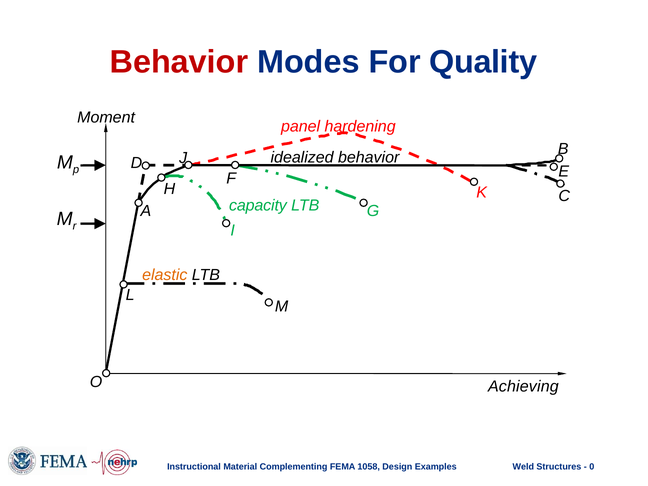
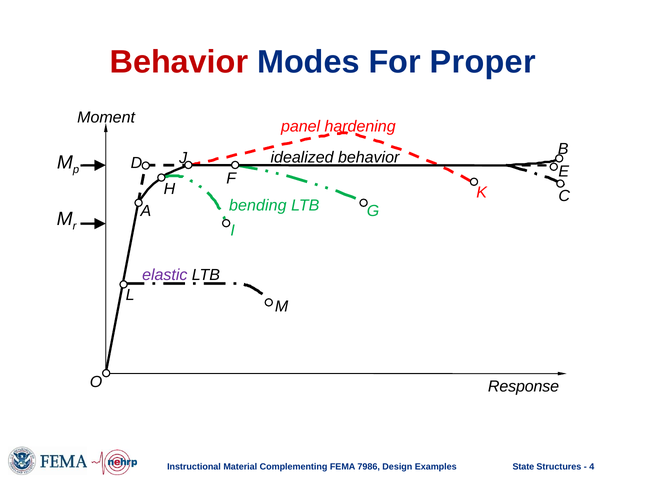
Quality: Quality -> Proper
capacity: capacity -> bending
elastic colour: orange -> purple
Achieving: Achieving -> Response
1058: 1058 -> 7986
Weld: Weld -> State
0: 0 -> 4
